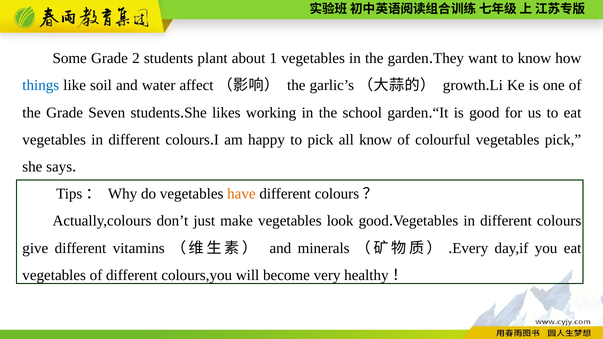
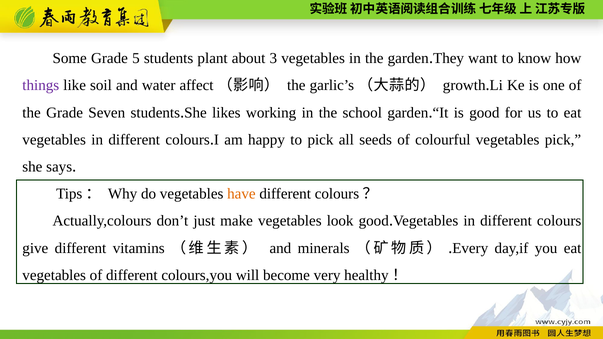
2: 2 -> 5
1: 1 -> 3
things colour: blue -> purple
all know: know -> seeds
